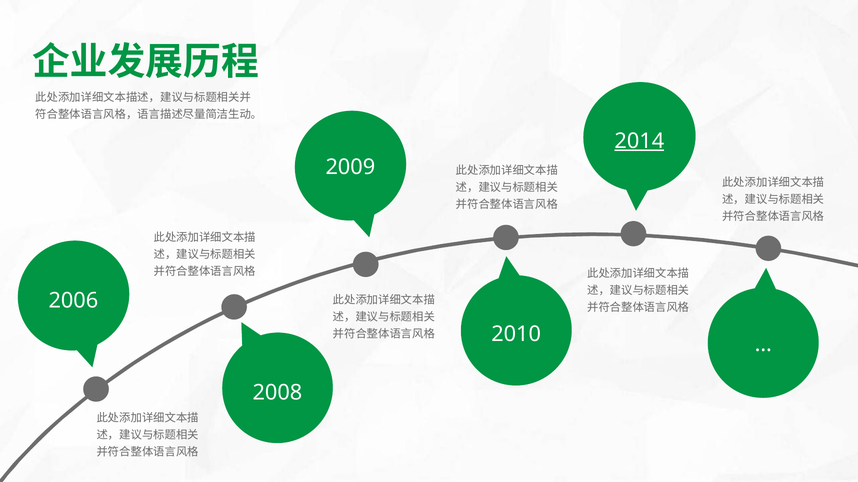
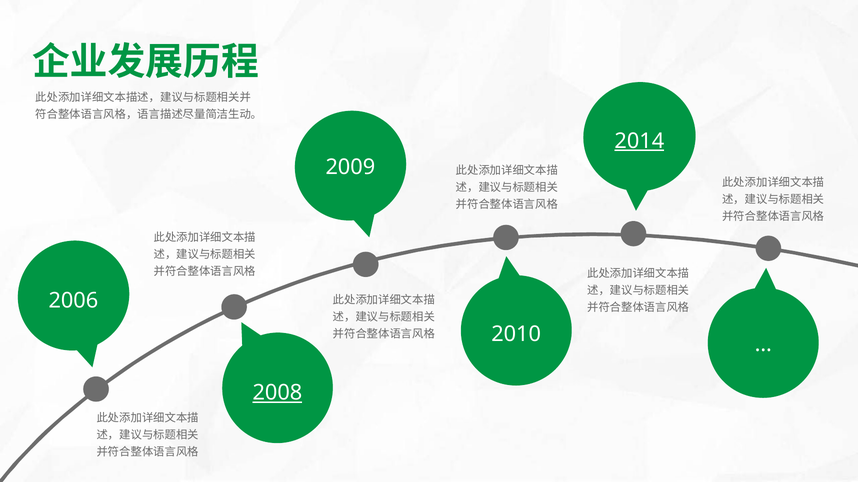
2008 underline: none -> present
